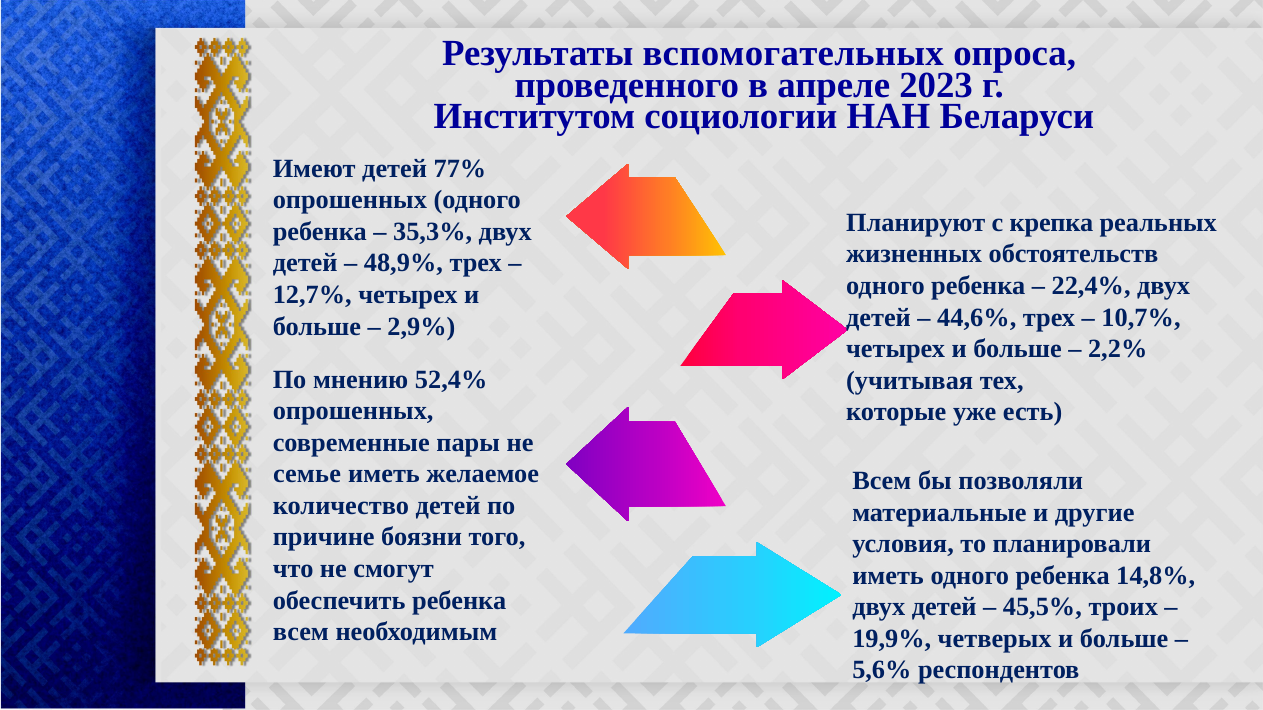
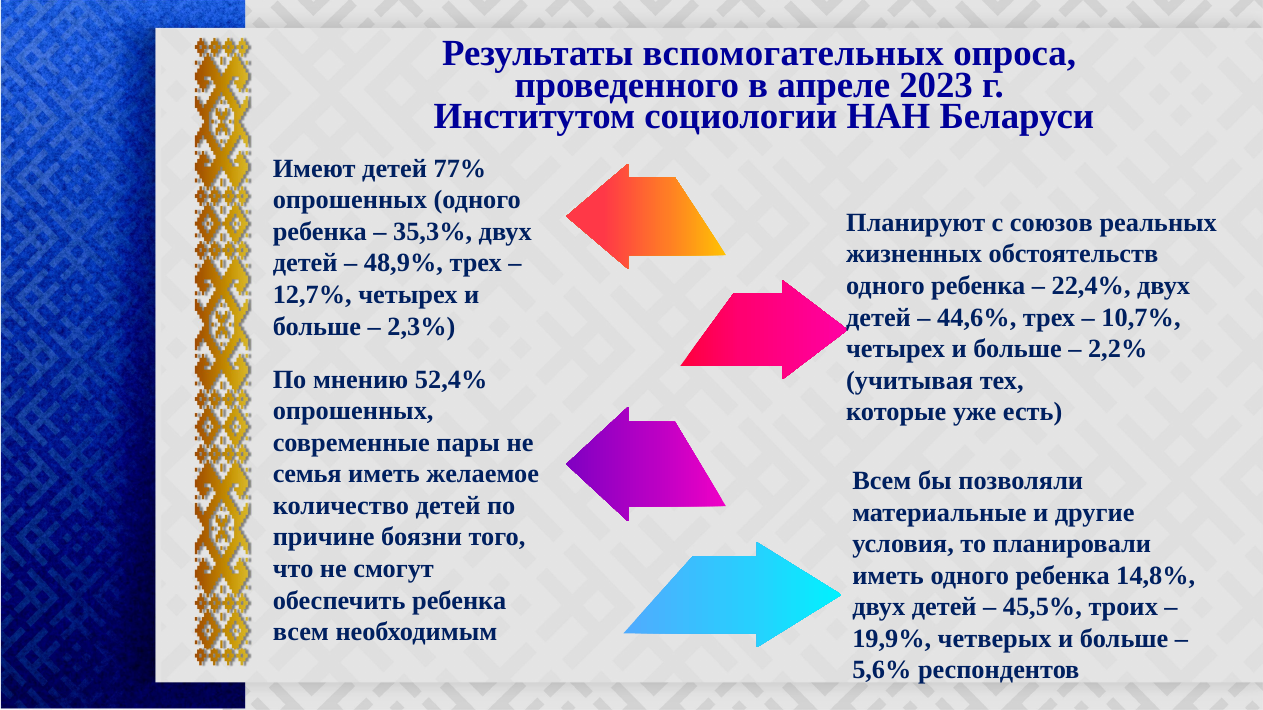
крепка: крепка -> союзов
2,9%: 2,9% -> 2,3%
семье: семье -> семья
